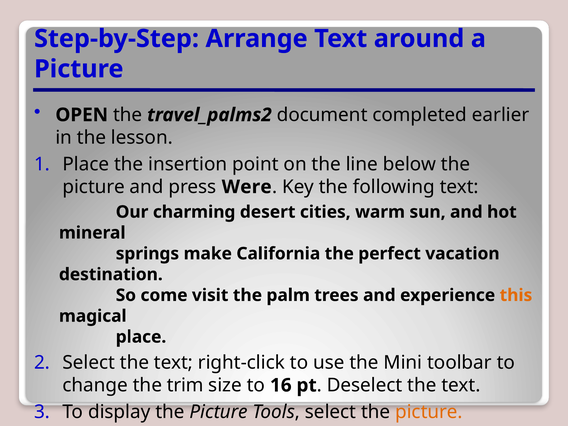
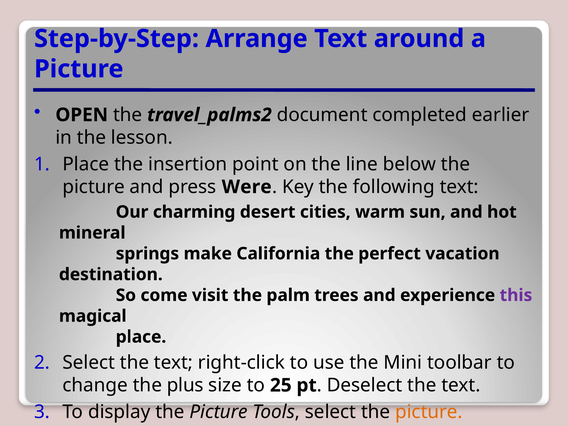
this colour: orange -> purple
trim: trim -> plus
16: 16 -> 25
